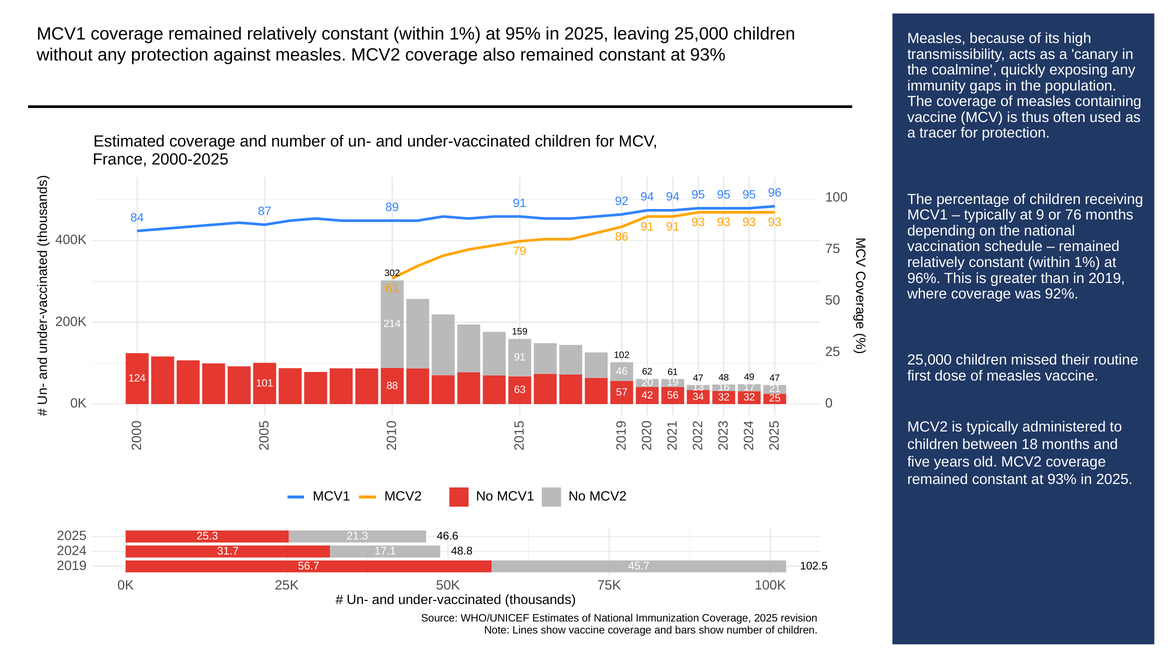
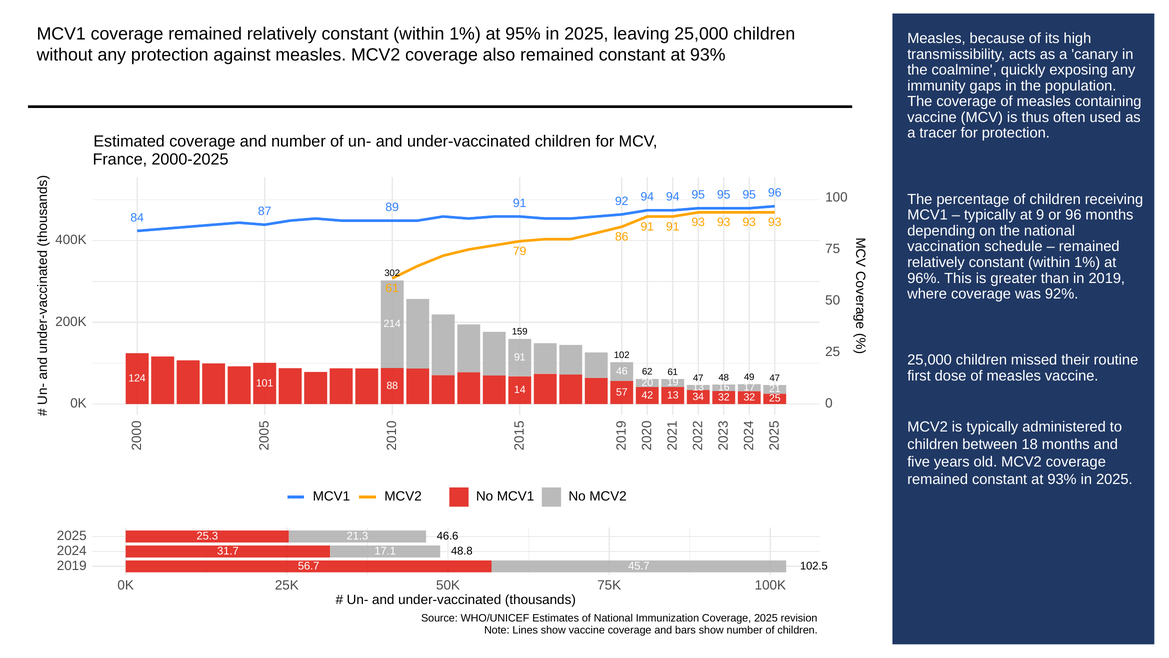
or 76: 76 -> 96
63: 63 -> 14
42 56: 56 -> 13
